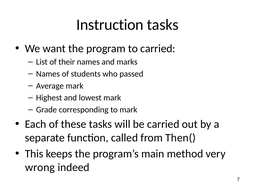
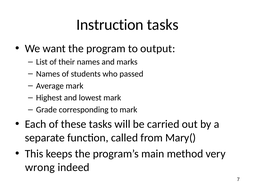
to carried: carried -> output
Then(: Then( -> Mary(
